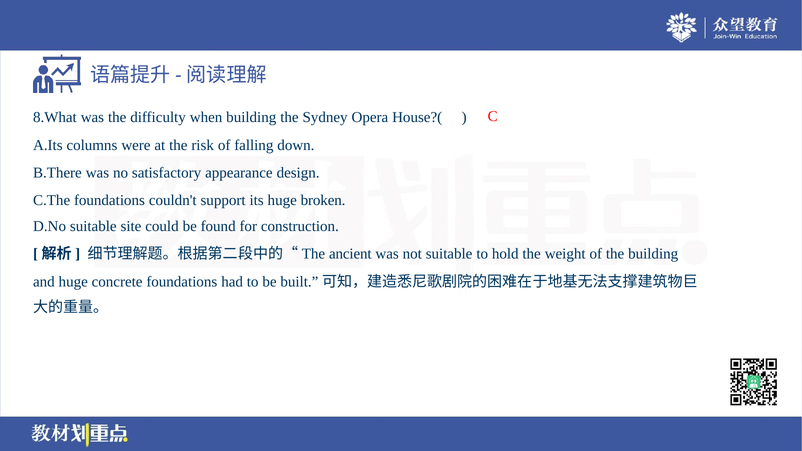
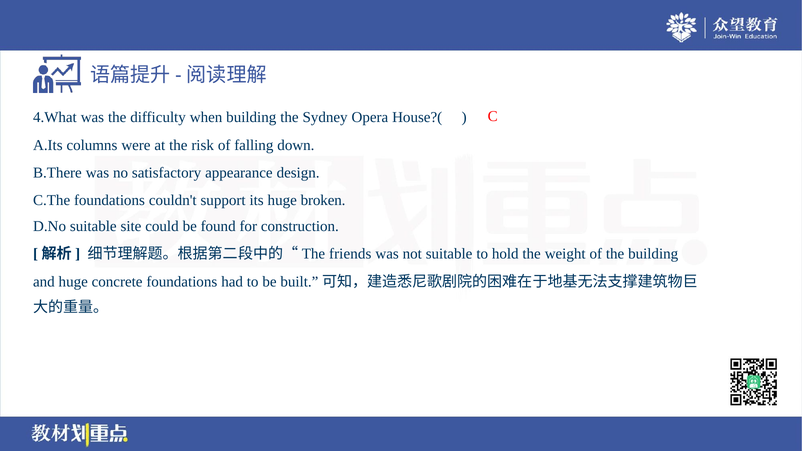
8.What: 8.What -> 4.What
ancient: ancient -> friends
